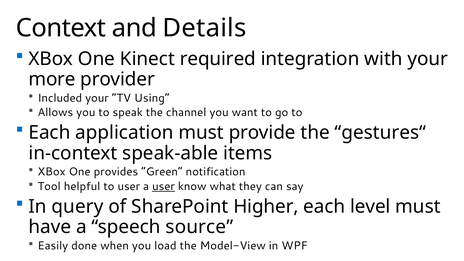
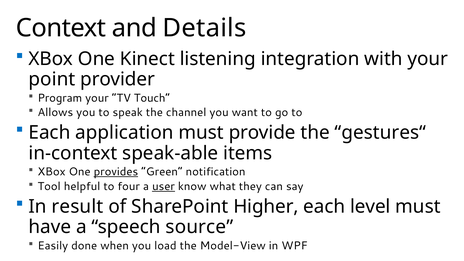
required: required -> listening
more: more -> point
Included: Included -> Program
Using: Using -> Touch
provides underline: none -> present
to user: user -> four
query: query -> result
